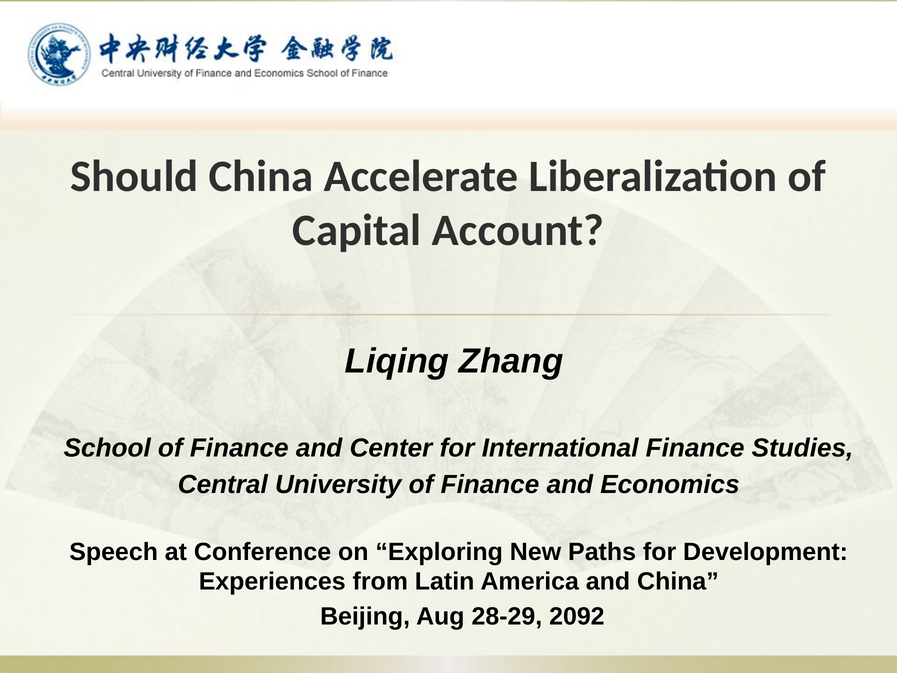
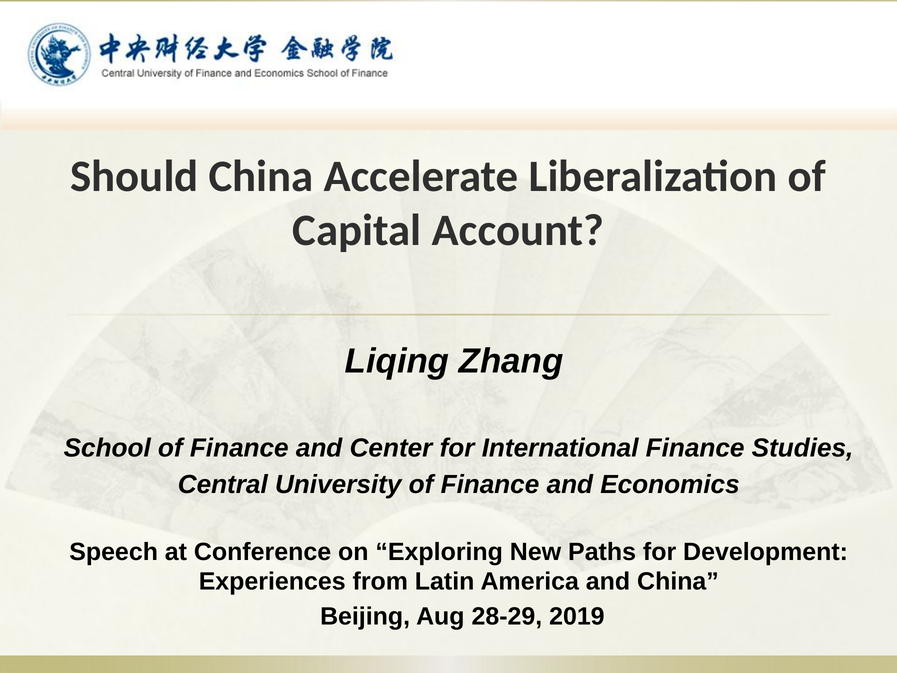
2092: 2092 -> 2019
